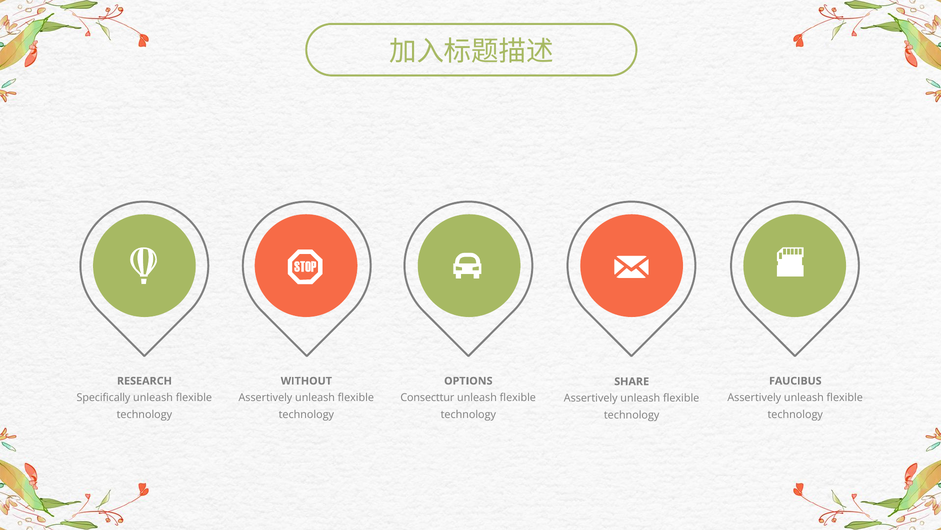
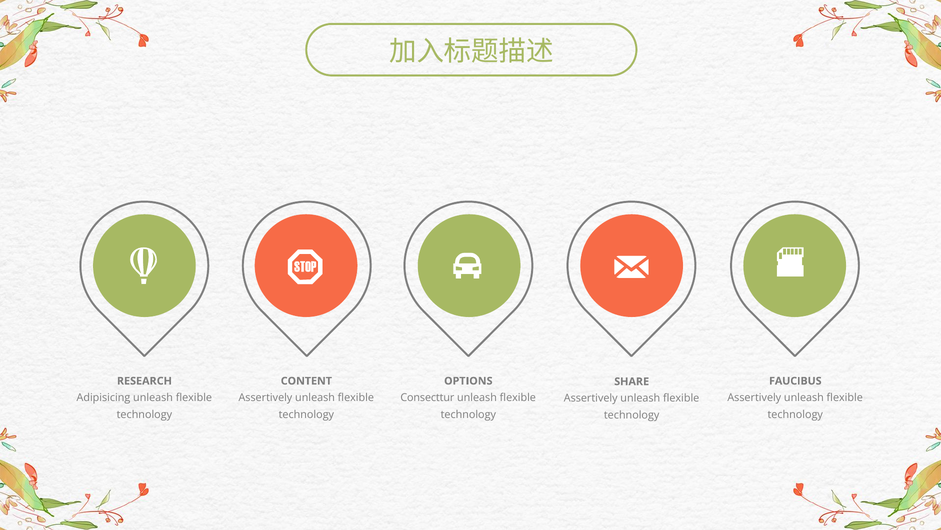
WITHOUT: WITHOUT -> CONTENT
Specifically: Specifically -> Adipisicing
